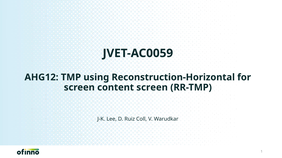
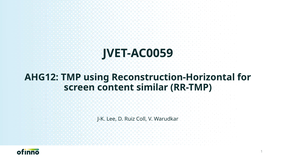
content screen: screen -> similar
